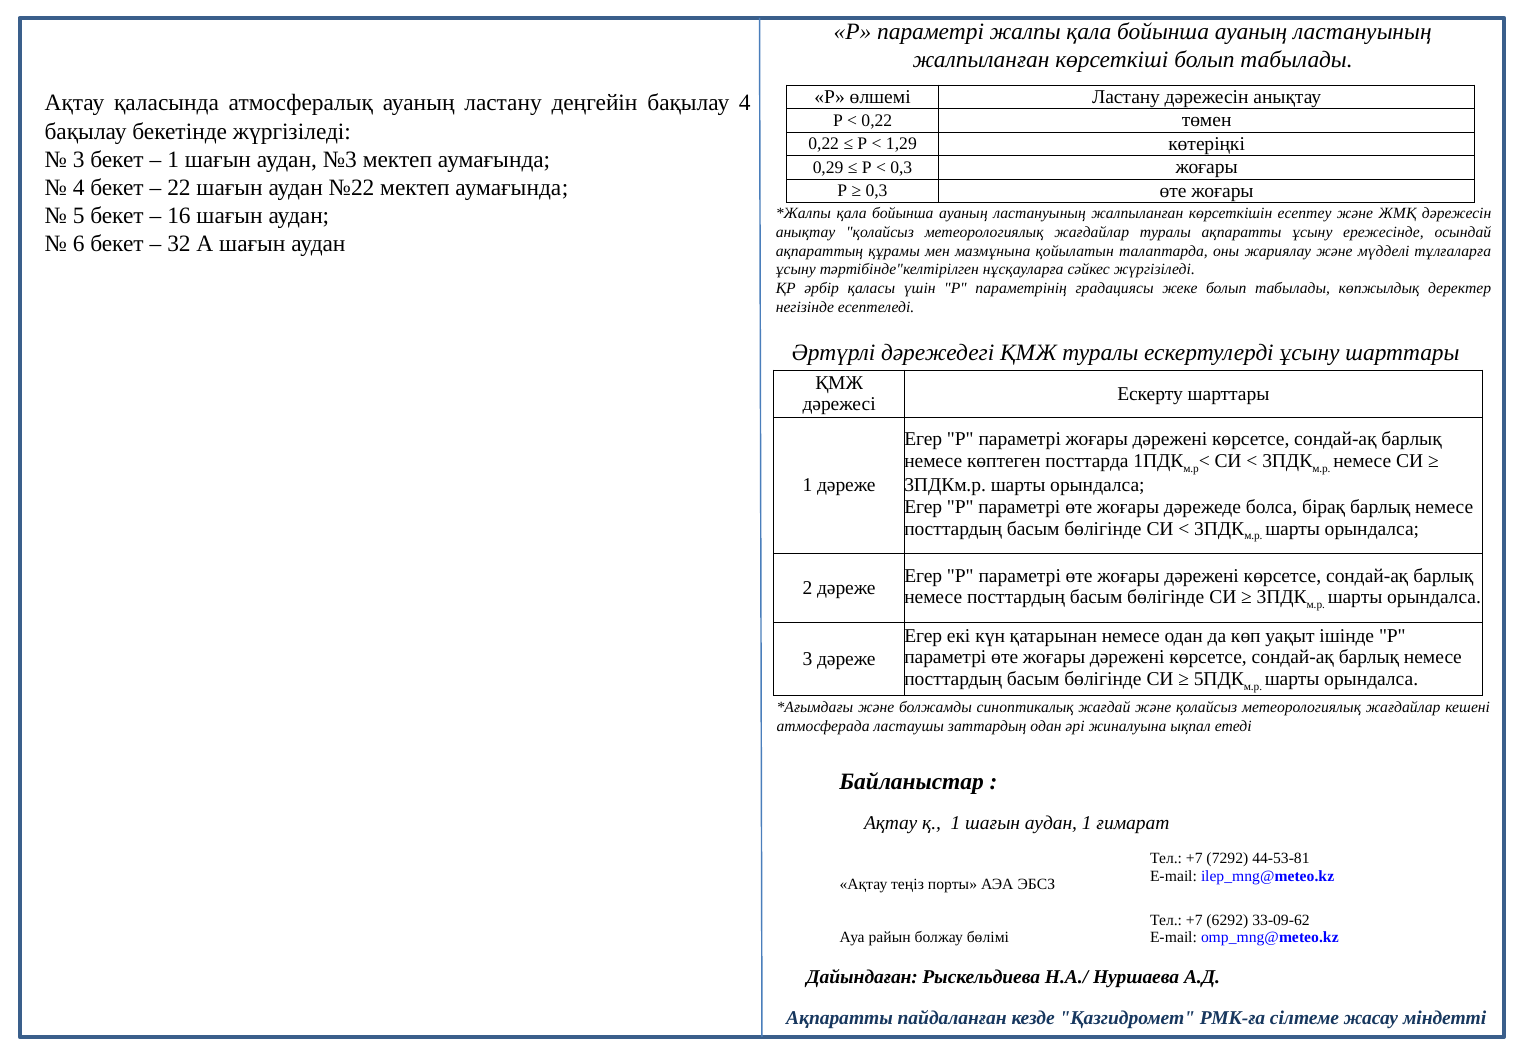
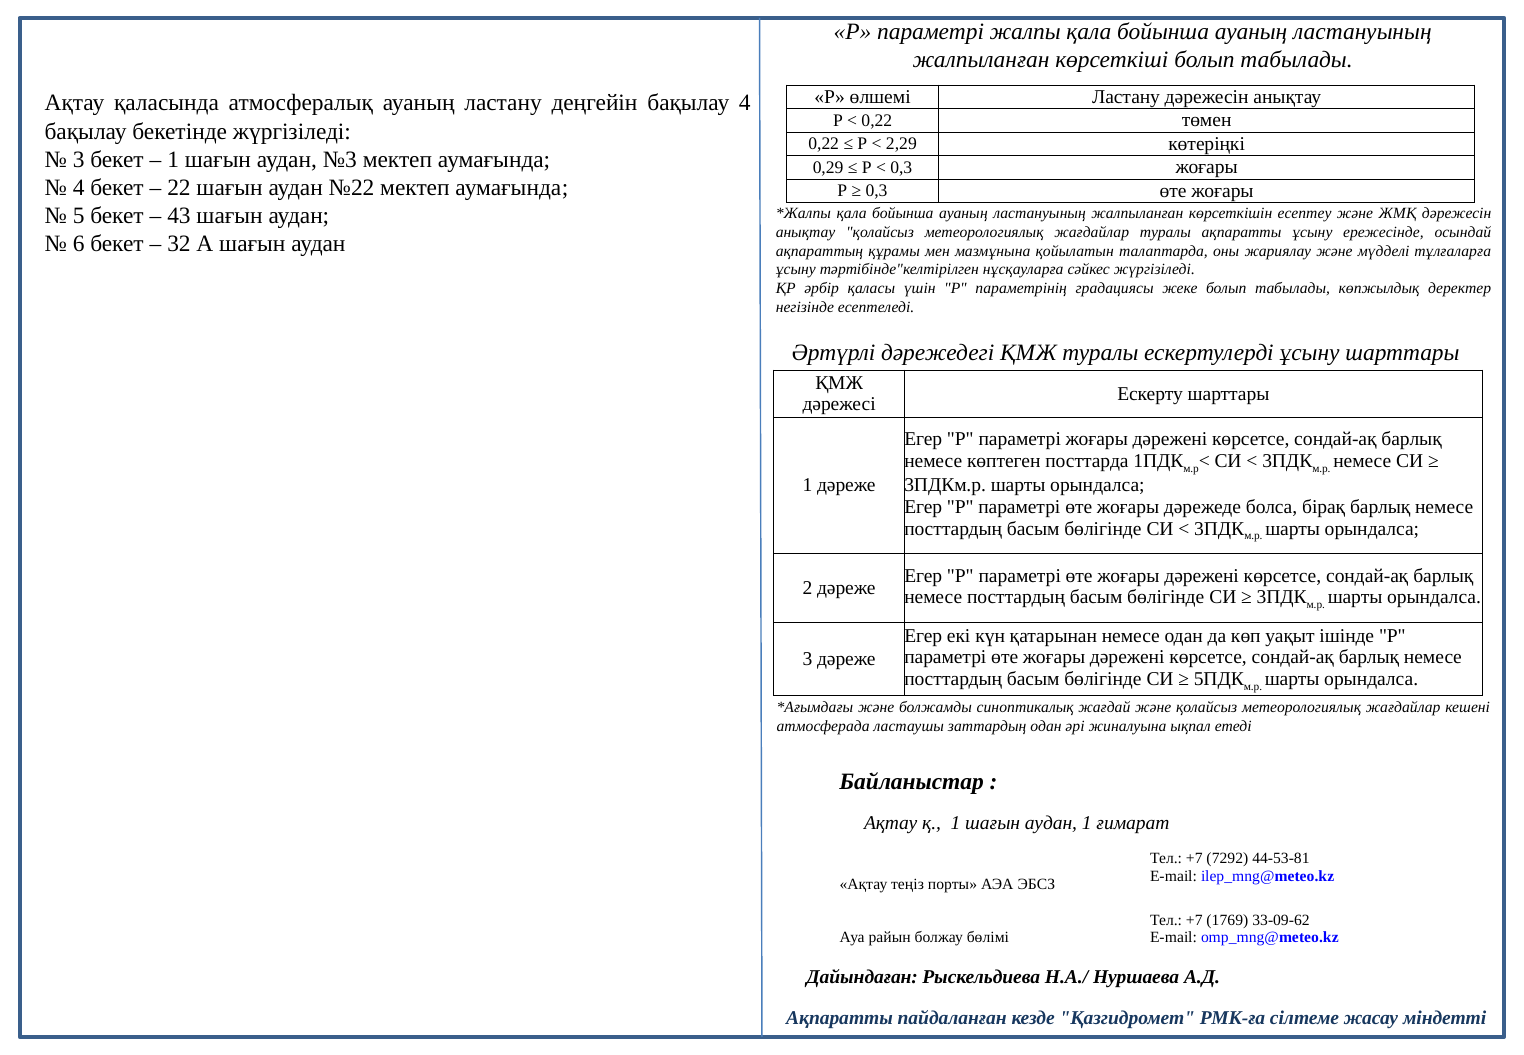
1,29: 1,29 -> 2,29
16: 16 -> 43
6292: 6292 -> 1769
